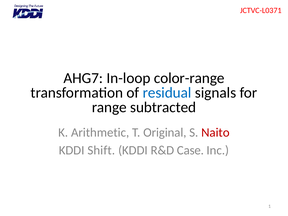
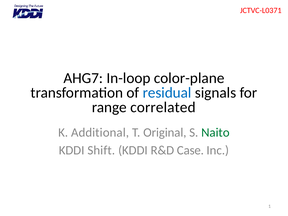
color-range: color-range -> color-plane
subtracted: subtracted -> correlated
Arithmetic: Arithmetic -> Additional
Naito colour: red -> green
